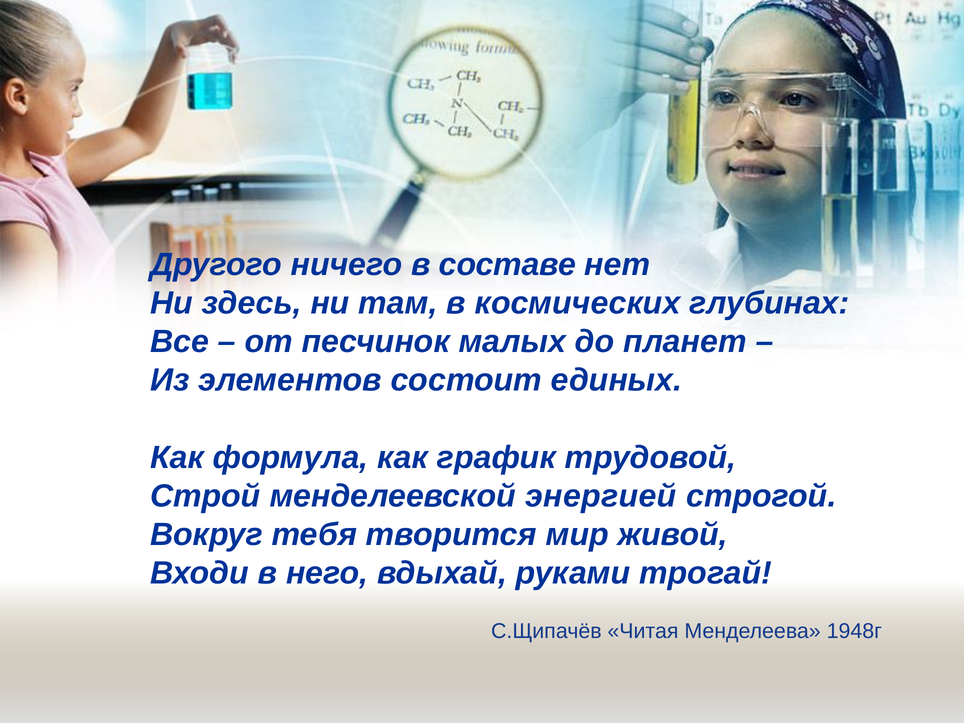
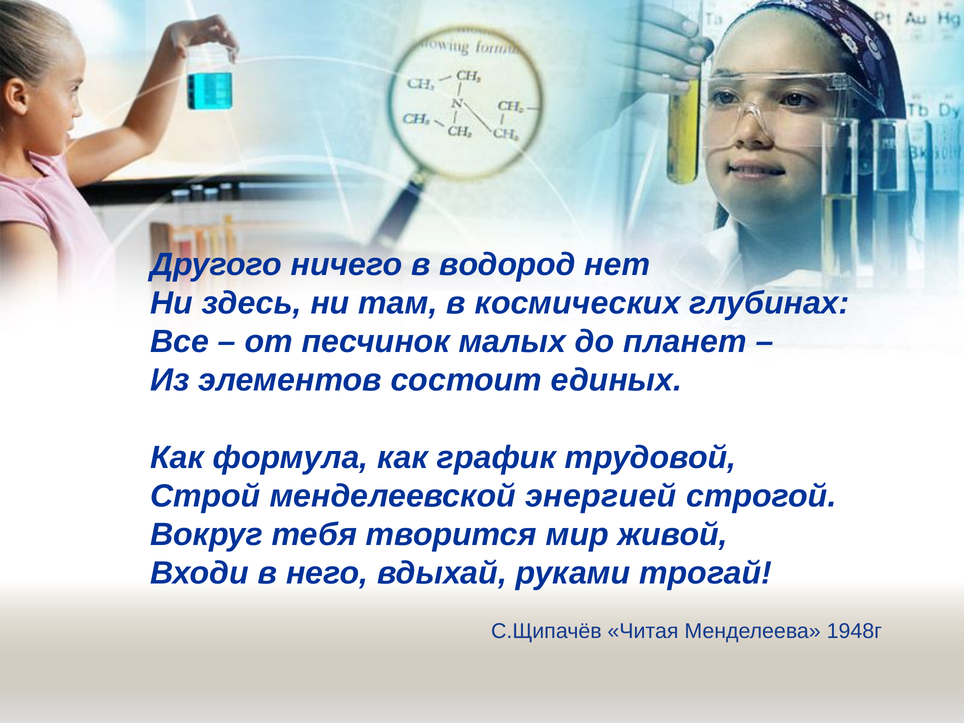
составе: составе -> водород
